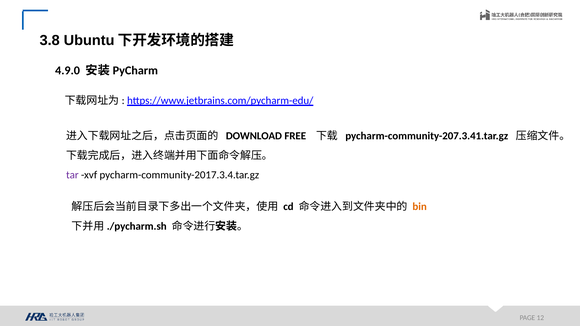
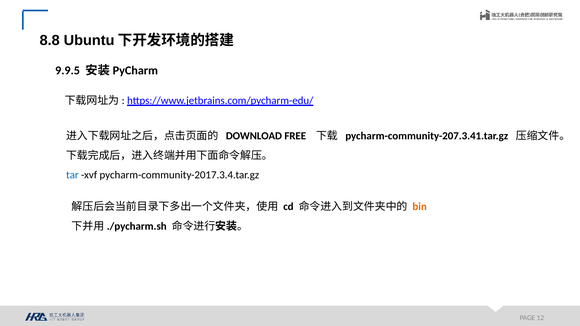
3.8: 3.8 -> 8.8
4.9.0: 4.9.0 -> 9.9.5
tar colour: purple -> blue
